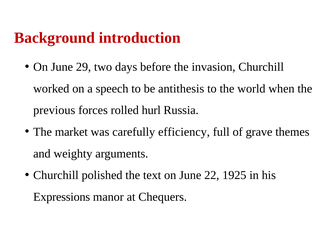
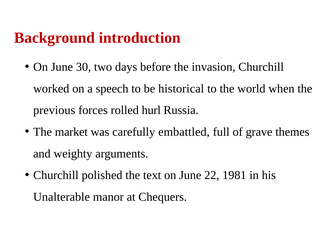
29: 29 -> 30
antithesis: antithesis -> historical
efficiency: efficiency -> embattled
1925: 1925 -> 1981
Expressions: Expressions -> Unalterable
